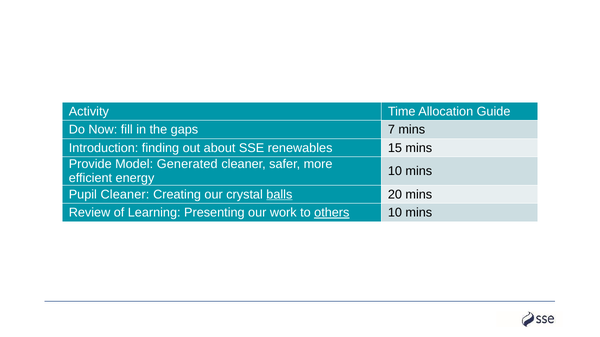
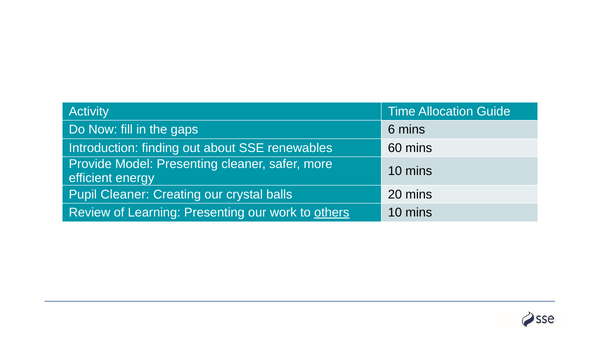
7: 7 -> 6
15: 15 -> 60
Model Generated: Generated -> Presenting
balls underline: present -> none
